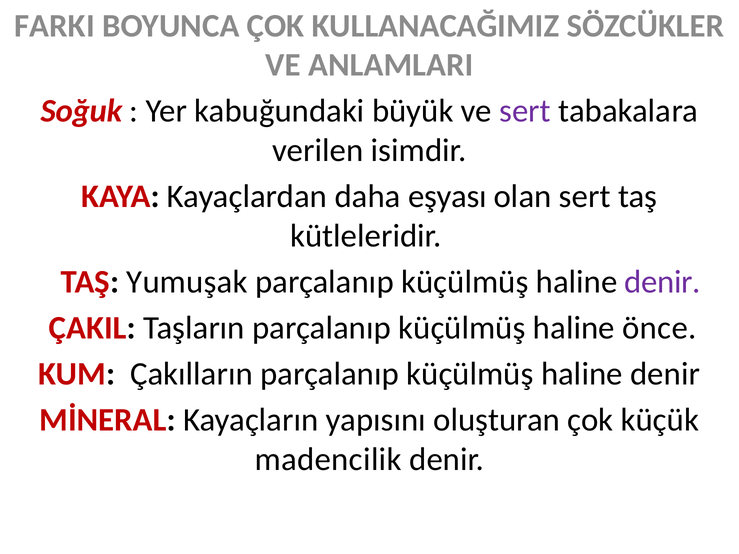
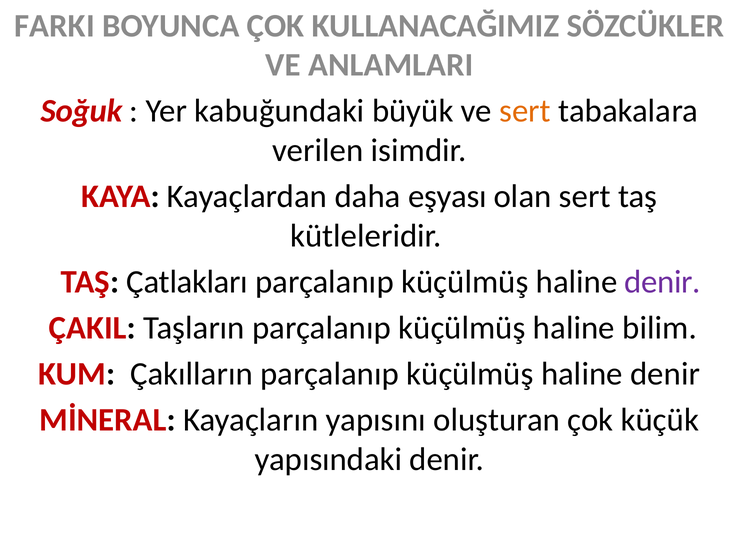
sert at (525, 111) colour: purple -> orange
Yumuşak: Yumuşak -> Çatlakları
önce: önce -> bilim
madencilik: madencilik -> yapısındaki
